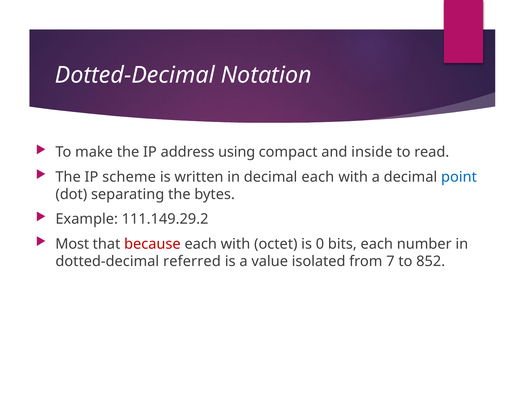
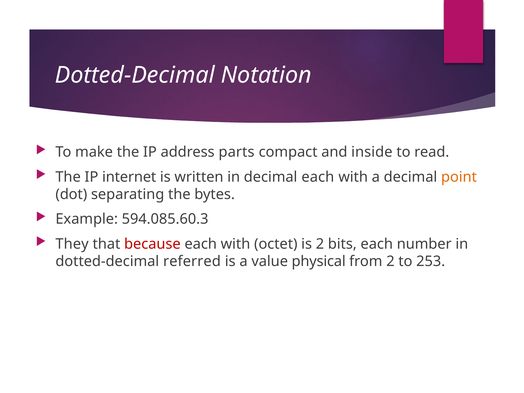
using: using -> parts
scheme: scheme -> internet
point colour: blue -> orange
111.149.29.2: 111.149.29.2 -> 594.085.60.3
Most: Most -> They
is 0: 0 -> 2
isolated: isolated -> physical
from 7: 7 -> 2
852: 852 -> 253
